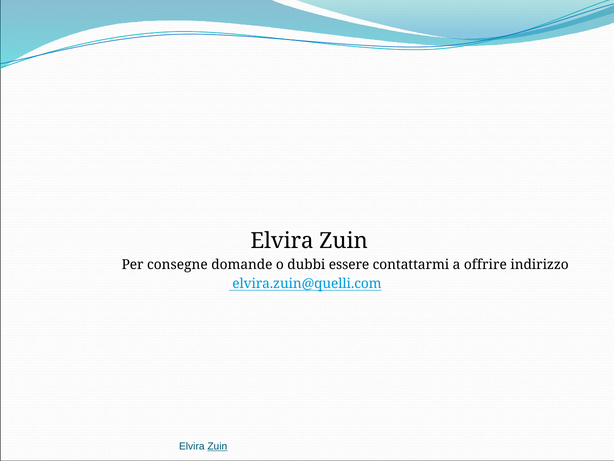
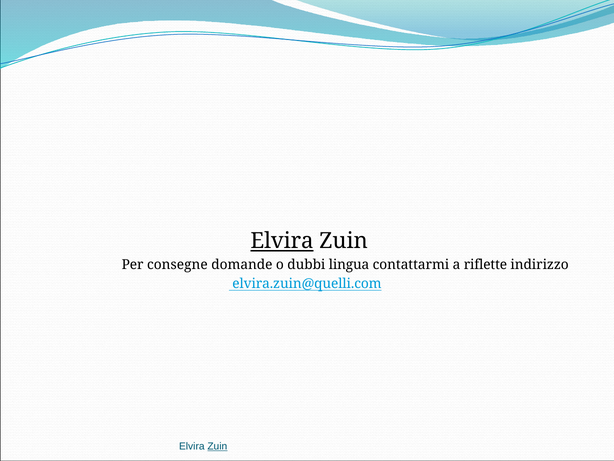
Elvira at (282, 241) underline: none -> present
essere: essere -> lingua
offrire: offrire -> riflette
